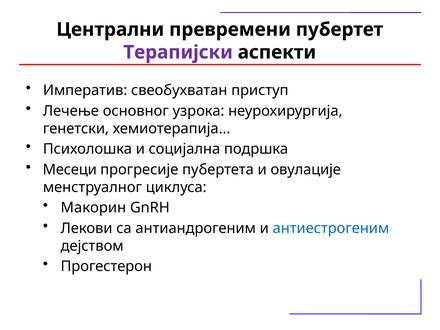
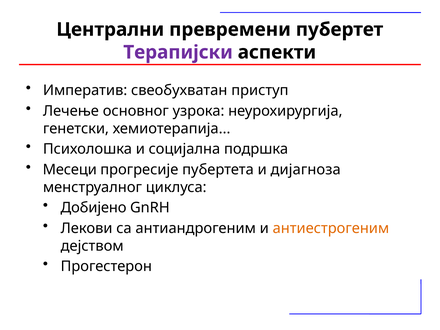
овулације: овулације -> дијагноза
Макорин: Макорин -> Добијено
антиестрогеним colour: blue -> orange
